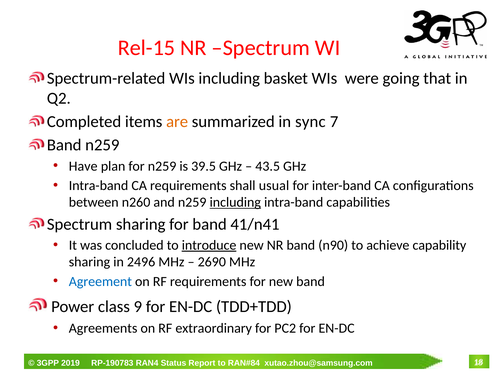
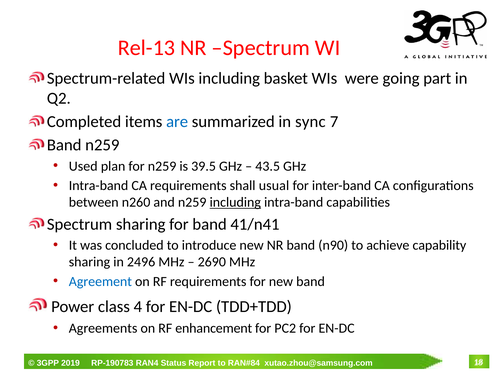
Rel-15: Rel-15 -> Rel-13
that: that -> part
are colour: orange -> blue
Have: Have -> Used
introduce underline: present -> none
9: 9 -> 4
extraordinary: extraordinary -> enhancement
